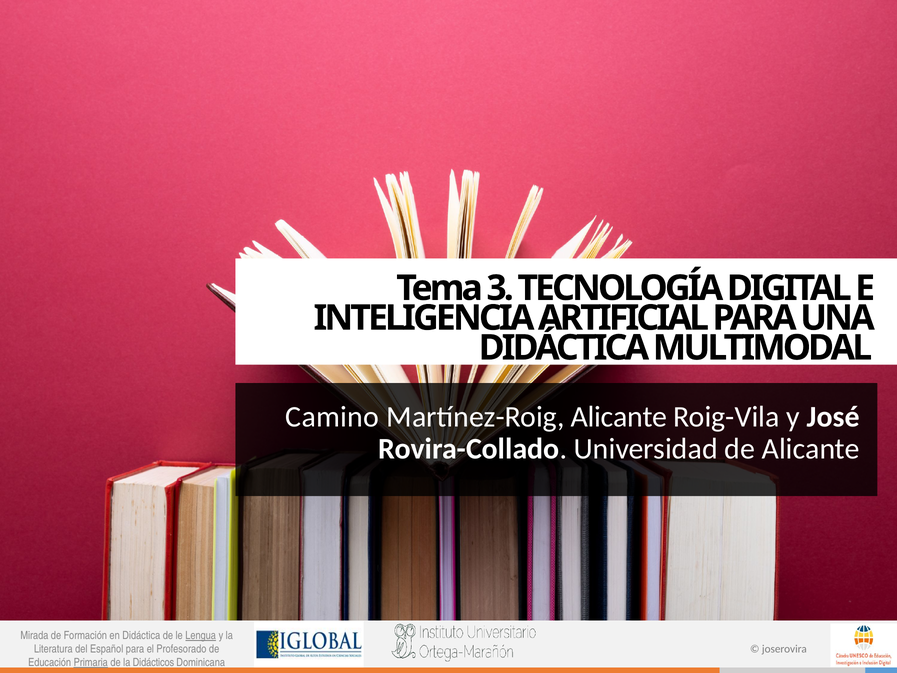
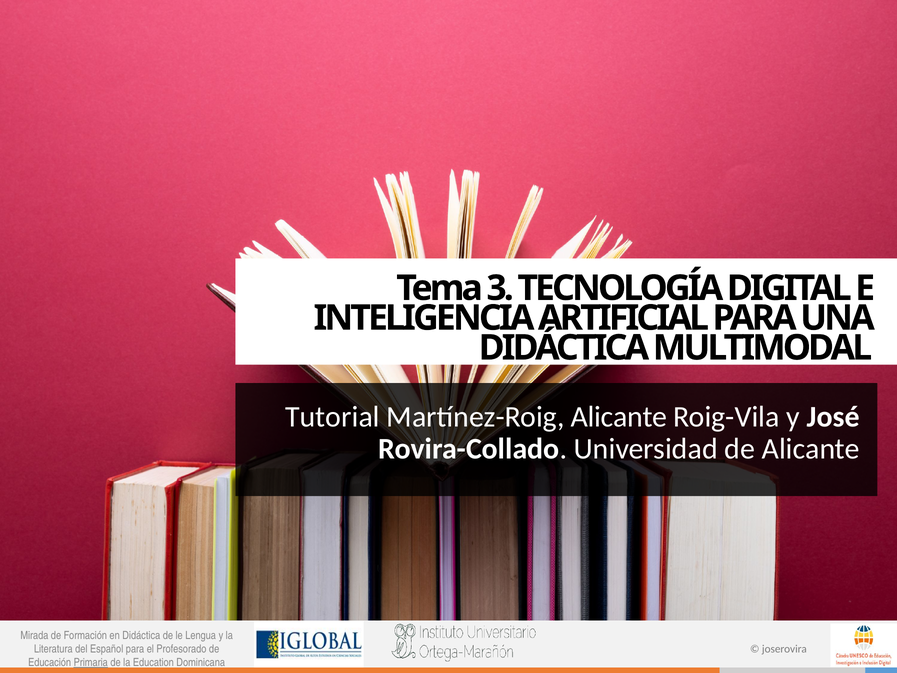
Camino: Camino -> Tutorial
Lengua underline: present -> none
Didácticos: Didácticos -> Education
